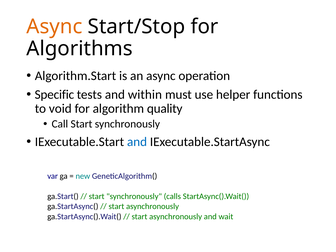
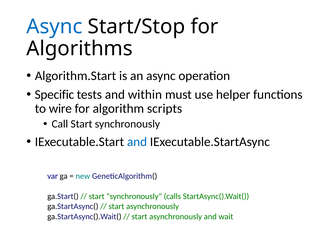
Async at (54, 27) colour: orange -> blue
void: void -> wire
quality: quality -> scripts
